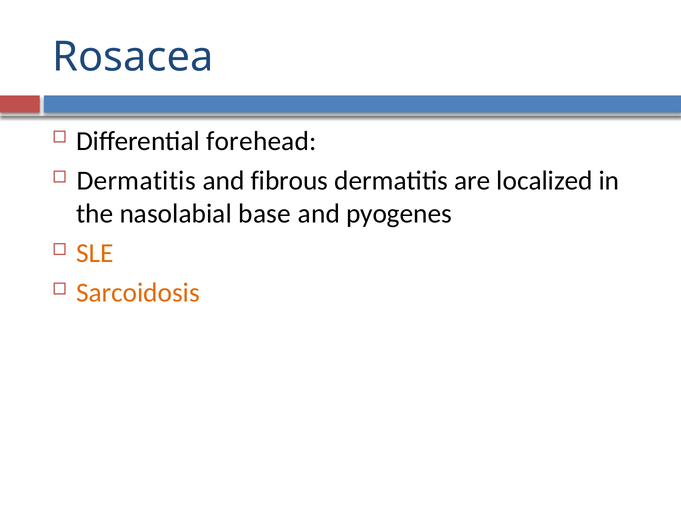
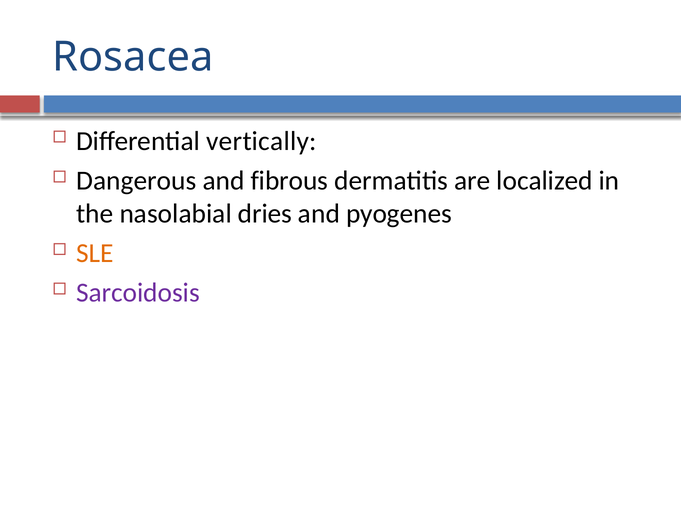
forehead: forehead -> vertically
Dermatitis at (136, 180): Dermatitis -> Dangerous
base: base -> dries
Sarcoidosis colour: orange -> purple
